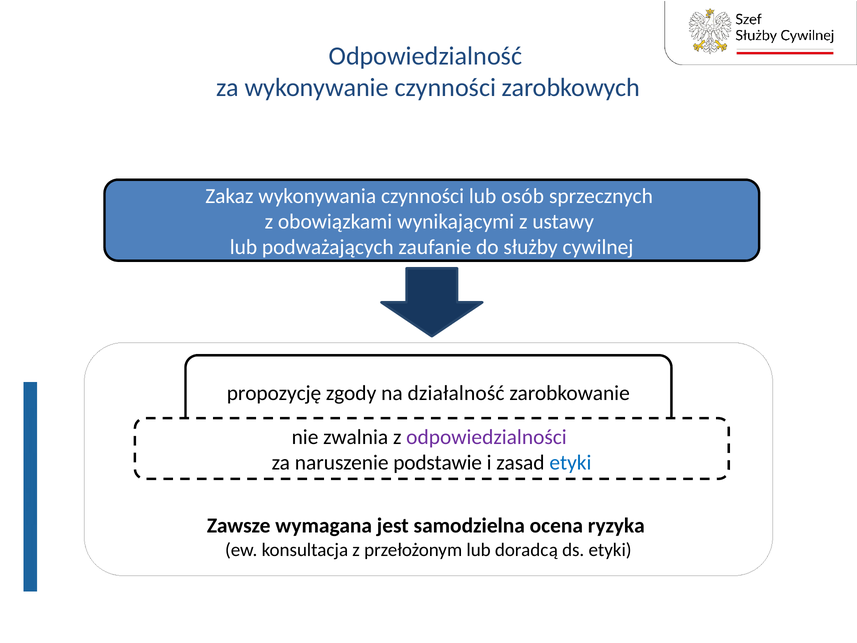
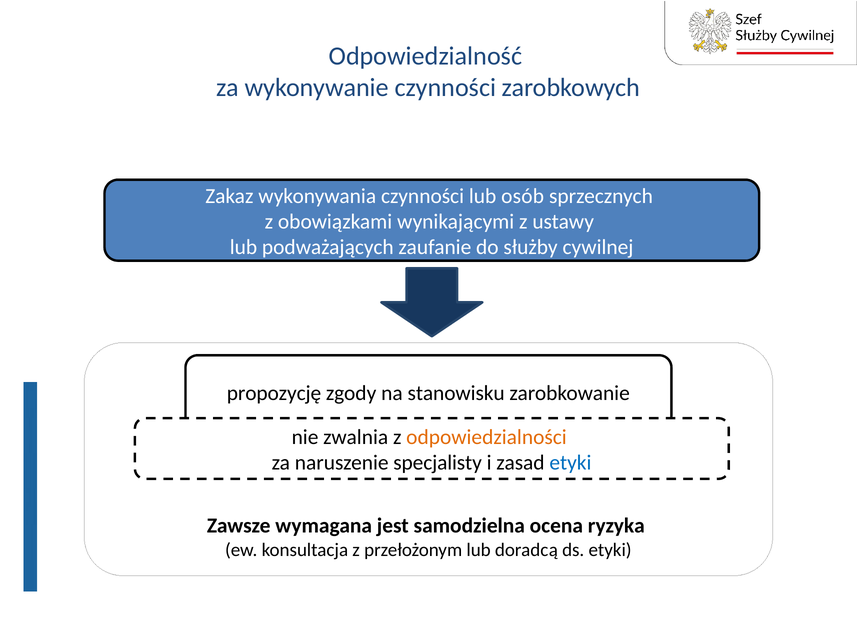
działalność: działalność -> stanowisku
odpowiedzialności colour: purple -> orange
podstawie: podstawie -> specjalisty
